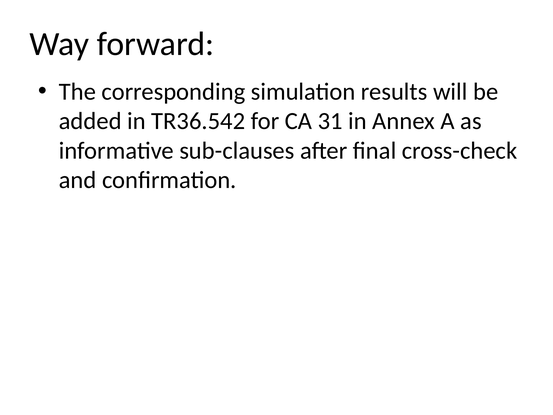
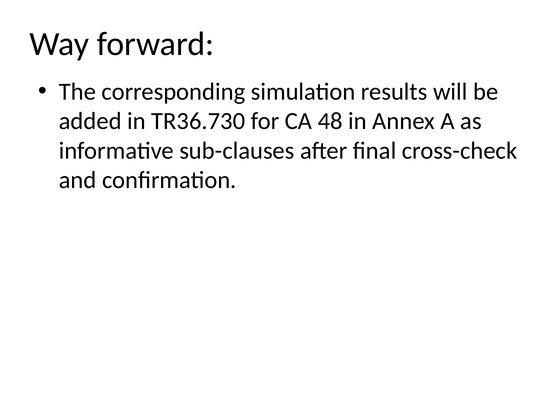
TR36.542: TR36.542 -> TR36.730
31: 31 -> 48
